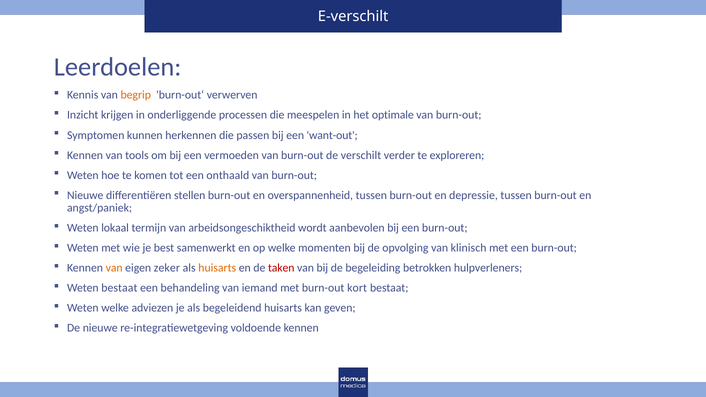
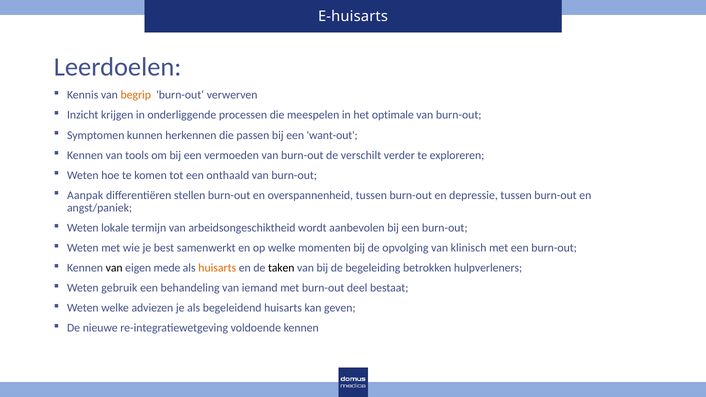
E-verschilt: E-verschilt -> E-huisarts
Nieuwe at (85, 195): Nieuwe -> Aanpak
lokaal: lokaal -> lokale
van at (114, 268) colour: orange -> black
zeker: zeker -> mede
taken colour: red -> black
Weten bestaat: bestaat -> gebruik
kort: kort -> deel
